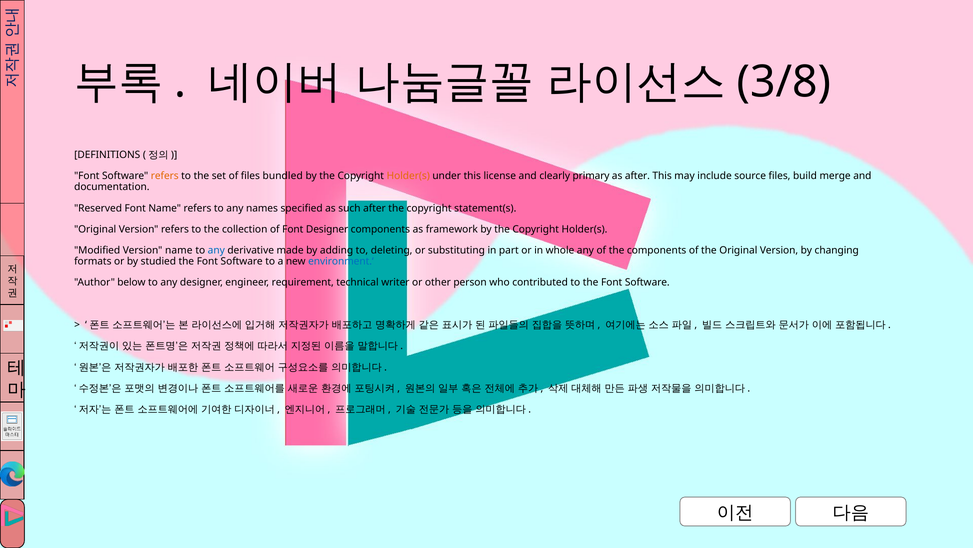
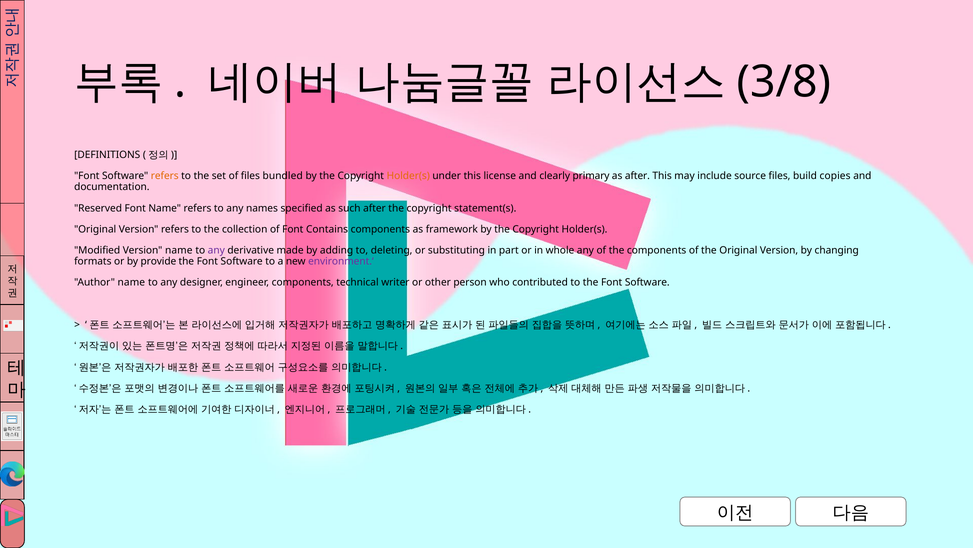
merge: merge -> copies
Font Designer: Designer -> Contains
any at (216, 250) colour: blue -> purple
studied: studied -> provide
environment.‘ colour: blue -> purple
Author below: below -> name
engineer requirement: requirement -> components
